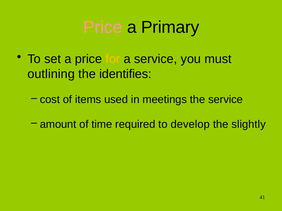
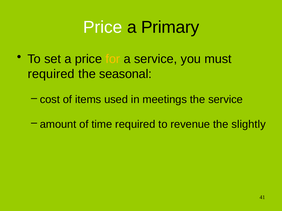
Price at (103, 27) colour: pink -> white
outlining at (51, 74): outlining -> required
identifies: identifies -> seasonal
develop: develop -> revenue
